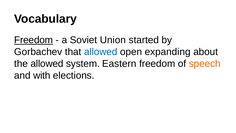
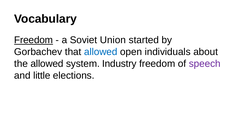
expanding: expanding -> individuals
Eastern: Eastern -> Industry
speech colour: orange -> purple
with: with -> little
